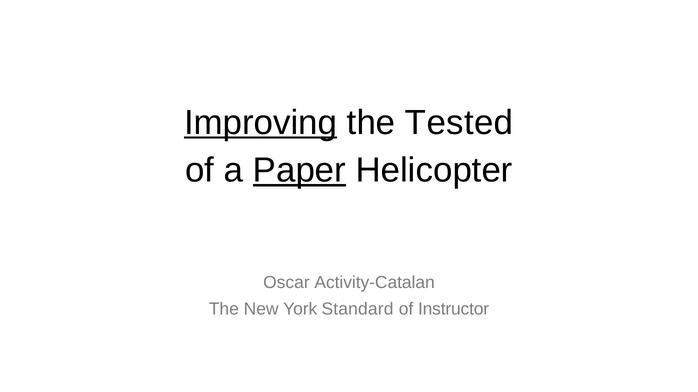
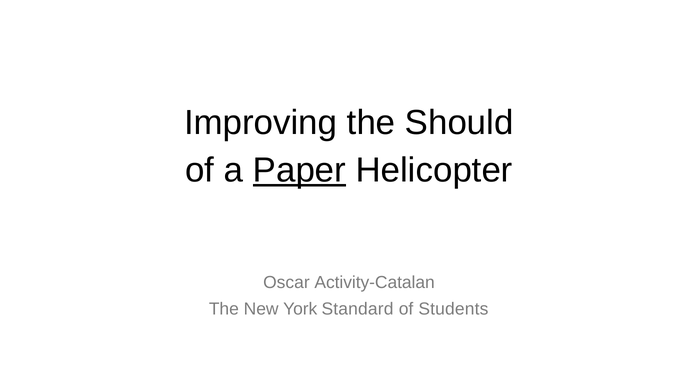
Improving underline: present -> none
Tested: Tested -> Should
Instructor: Instructor -> Students
